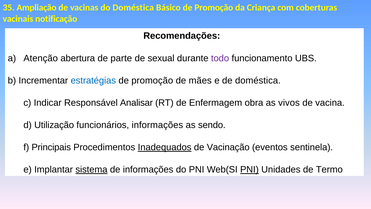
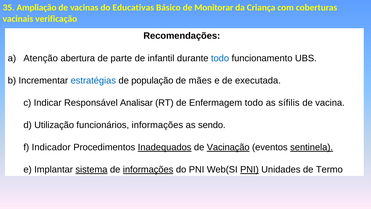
do Doméstica: Doméstica -> Educativas
Básico de Promoção: Promoção -> Monitorar
notificação: notificação -> verificação
sexual: sexual -> infantil
todo at (220, 58) colour: purple -> blue
promoção at (152, 80): promoção -> população
de doméstica: doméstica -> executada
Enfermagem obra: obra -> todo
vivos: vivos -> sífilis
Principais: Principais -> Indicador
Vacinação underline: none -> present
sentinela underline: none -> present
informações at (148, 169) underline: none -> present
